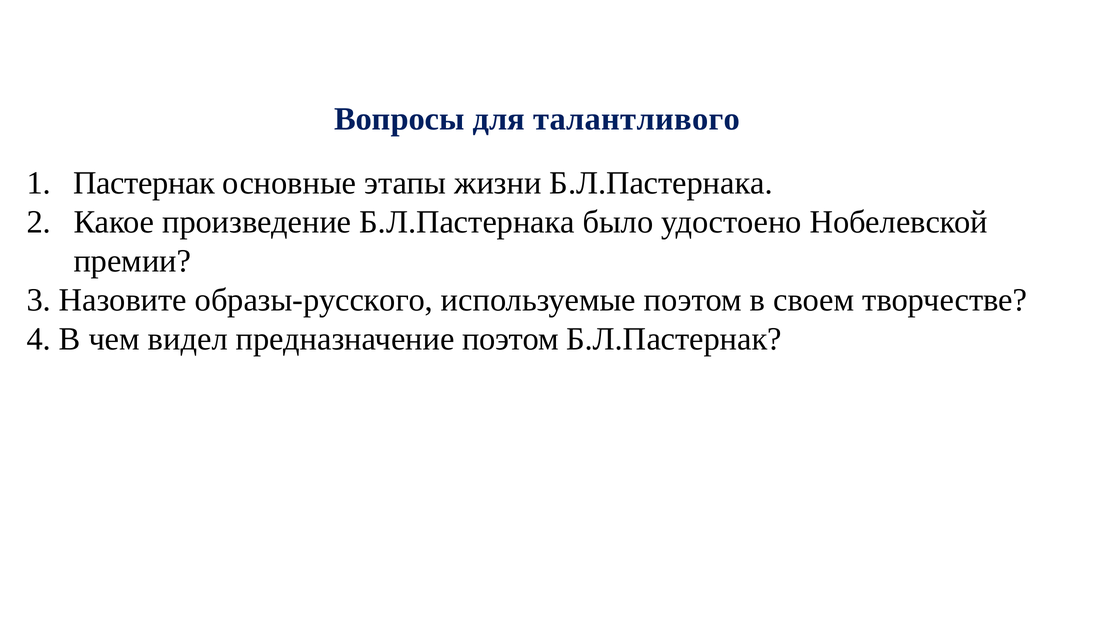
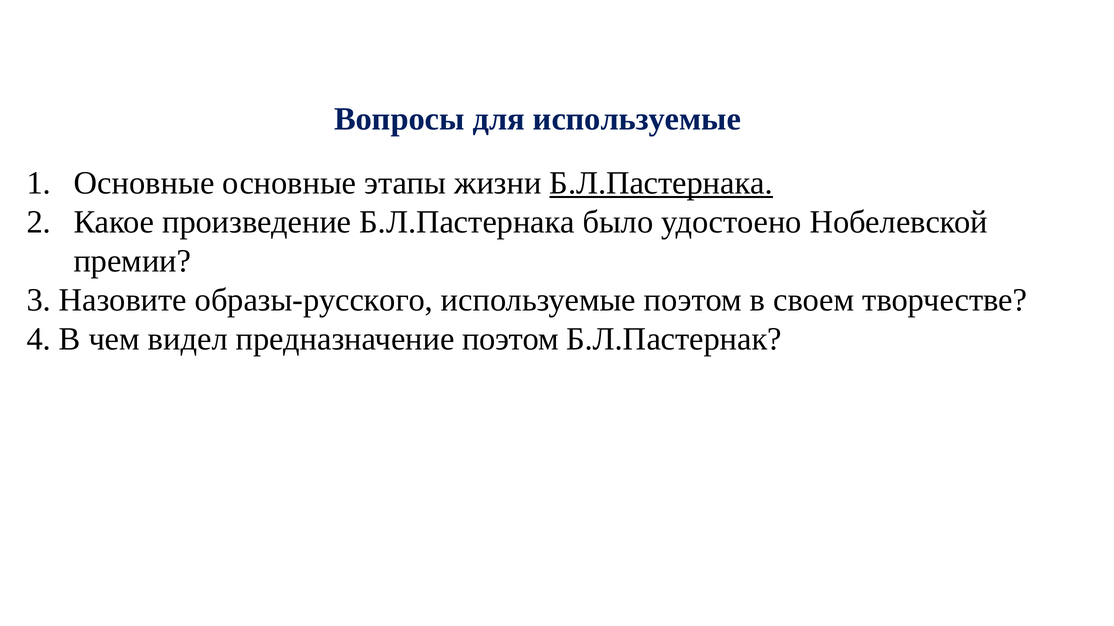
для талантливого: талантливого -> используемые
Пастернак at (144, 183): Пастернак -> Основные
Б.Л.Пастернака at (661, 183) underline: none -> present
